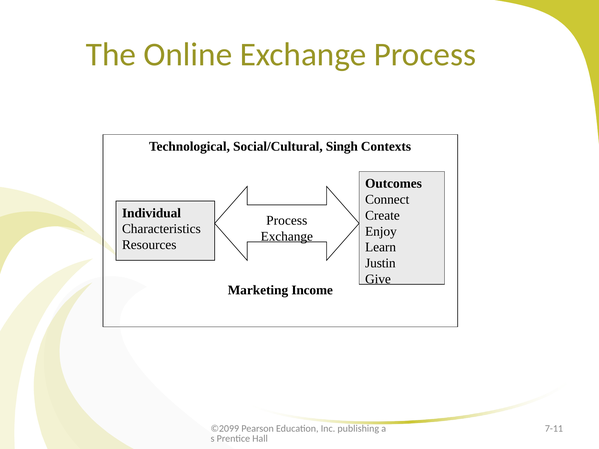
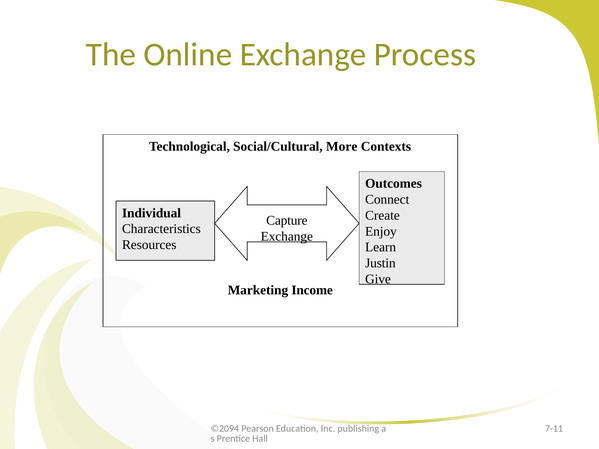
Singh: Singh -> More
Process at (287, 221): Process -> Capture
©2099: ©2099 -> ©2094
